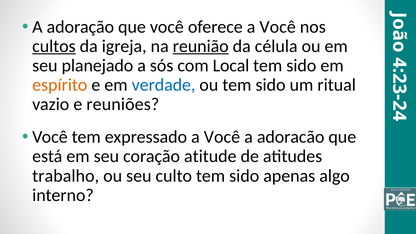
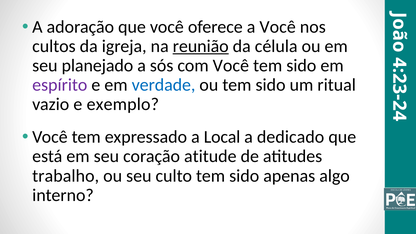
cultos underline: present -> none
com Local: Local -> Você
espírito colour: orange -> purple
reuniões: reuniões -> exemplo
expressado a Você: Você -> Local
adoracão: adoracão -> dedicado
